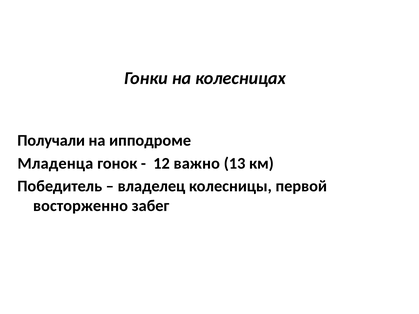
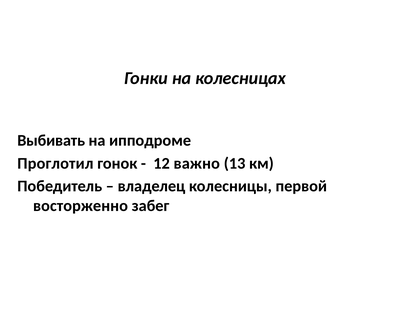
Получали: Получали -> Выбивать
Младенца: Младенца -> Проглотил
